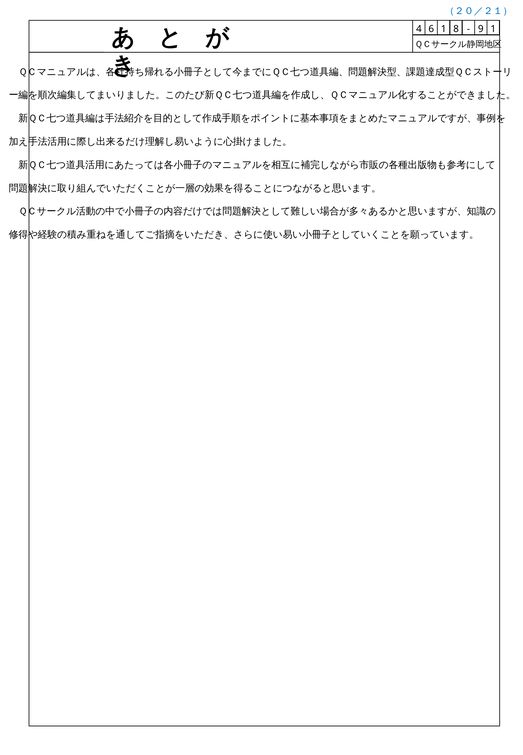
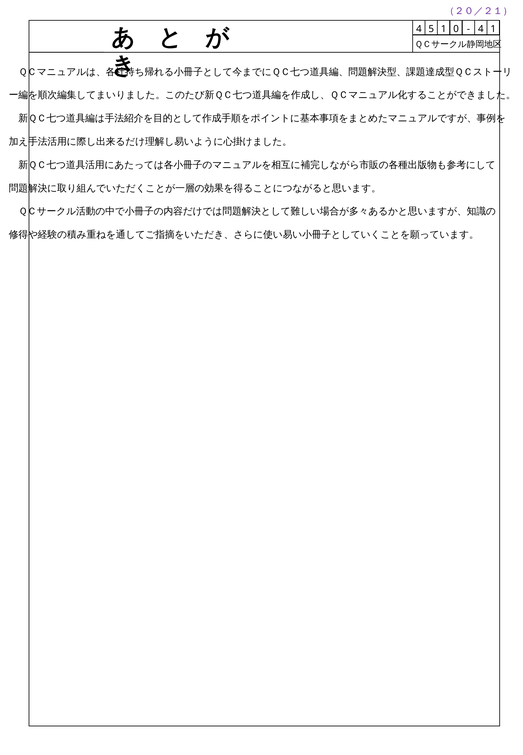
（２０／２１） colour: blue -> purple
6: 6 -> 5
8: 8 -> 0
9 at (481, 29): 9 -> 4
